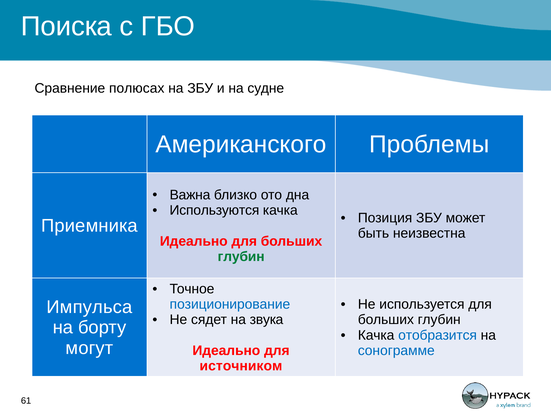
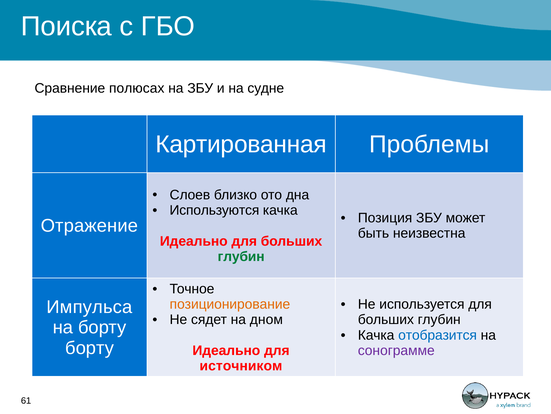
Американского: Американского -> Картированная
Важна: Важна -> Слоев
Приемника: Приемника -> Отражение
позиционирование colour: blue -> orange
звука: звука -> дном
могут at (89, 347): могут -> борту
сонограмме colour: blue -> purple
